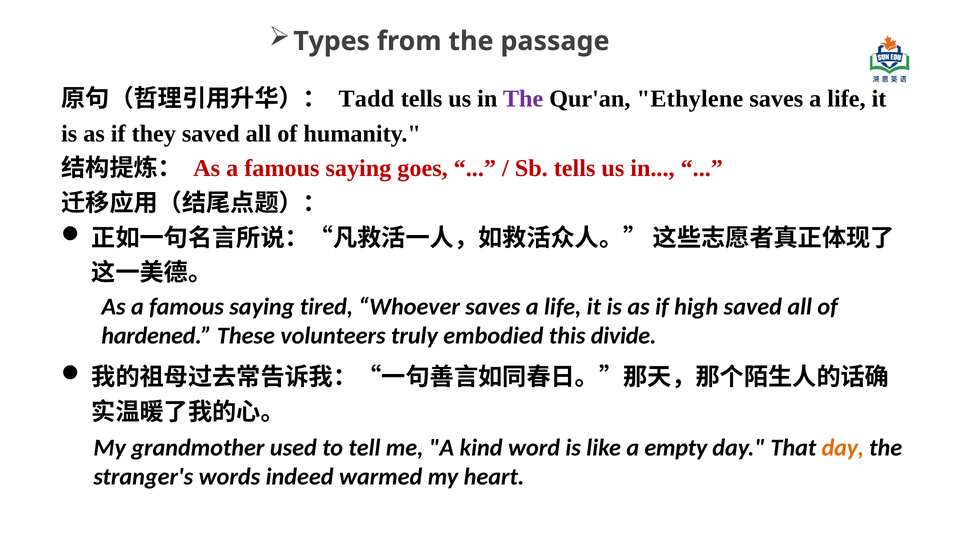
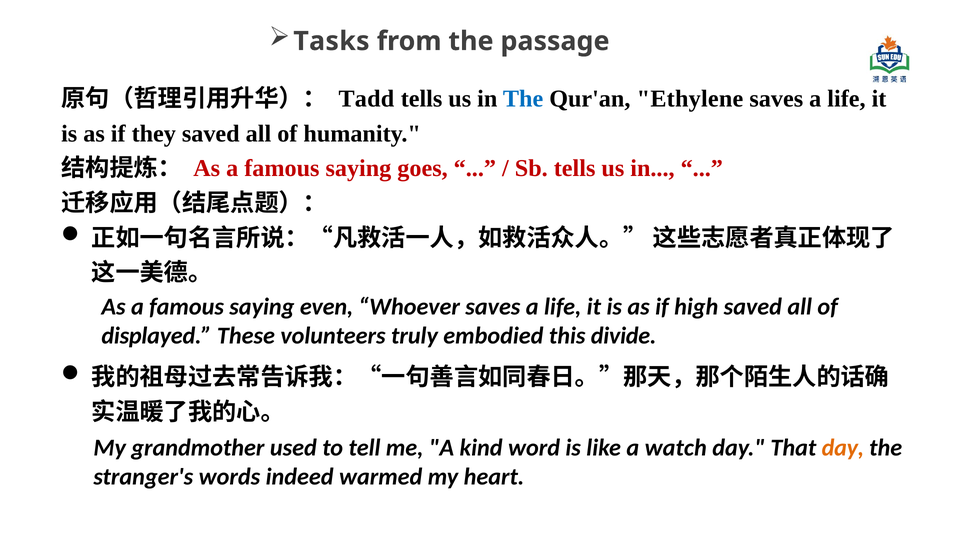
Types: Types -> Tasks
The at (523, 99) colour: purple -> blue
tired: tired -> even
hardened: hardened -> displayed
empty: empty -> watch
